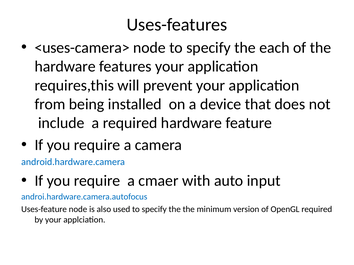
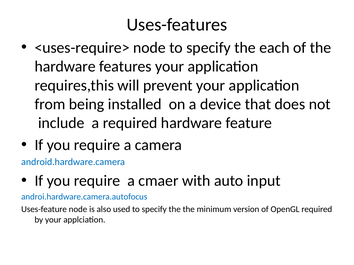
<uses-camera>: <uses-camera> -> <uses-require>
